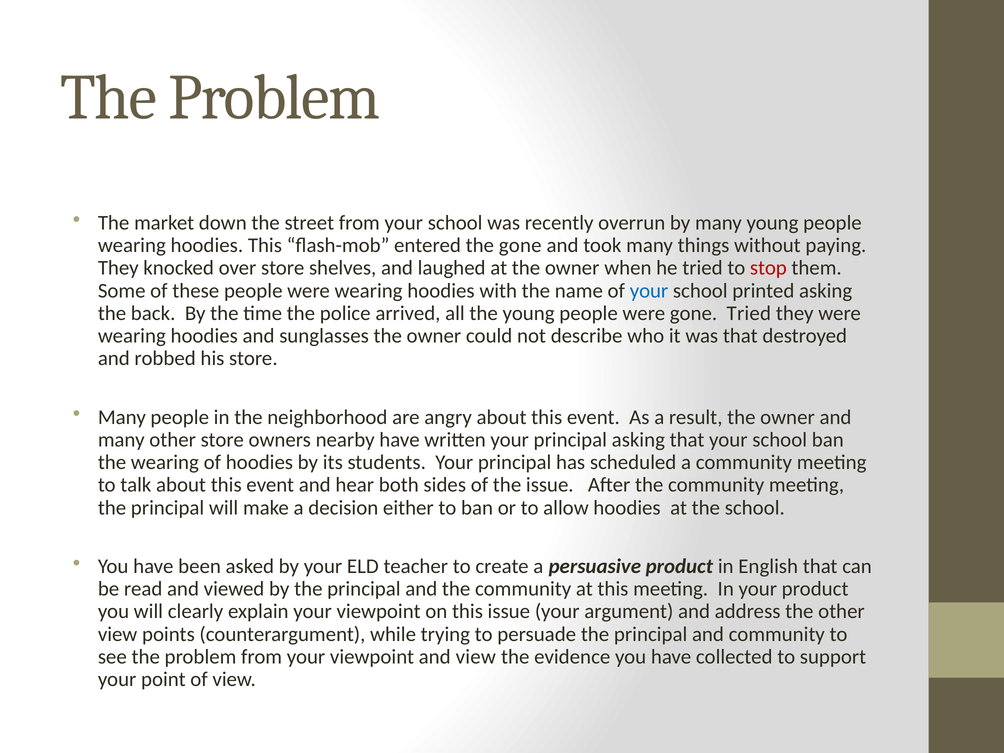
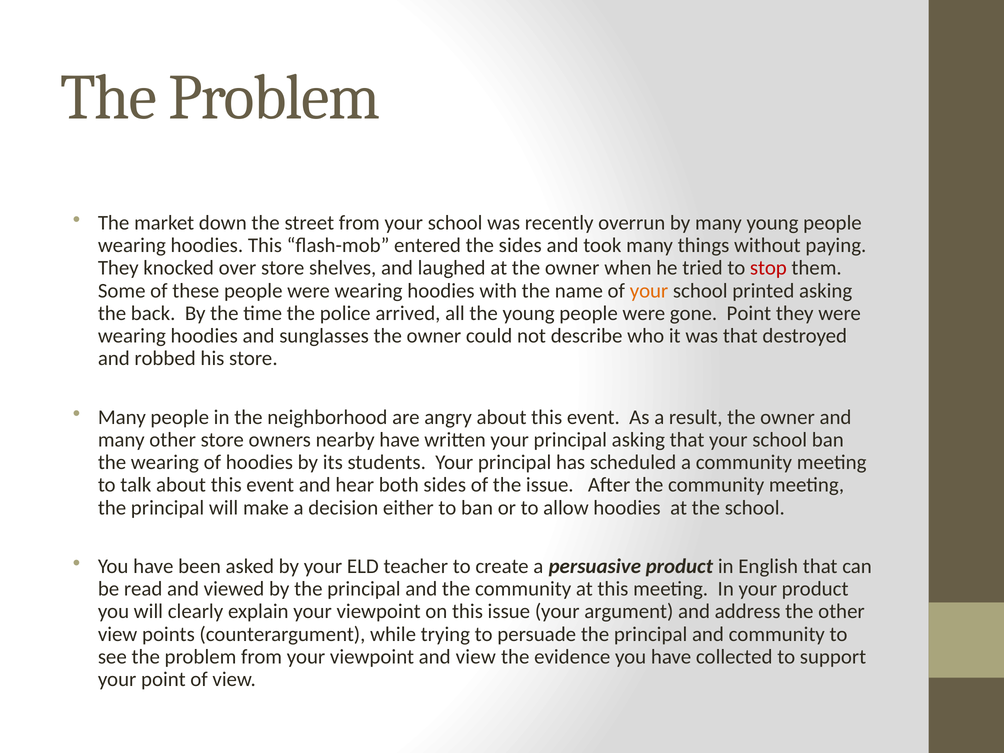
the gone: gone -> sides
your at (649, 291) colour: blue -> orange
gone Tried: Tried -> Point
